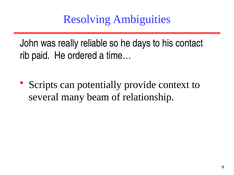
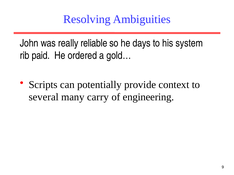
contact: contact -> system
time…: time… -> gold…
beam: beam -> carry
relationship: relationship -> engineering
